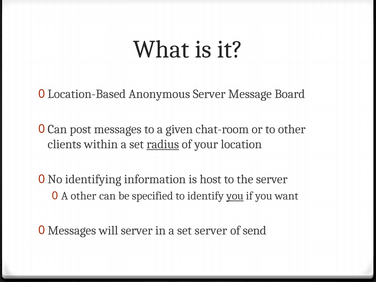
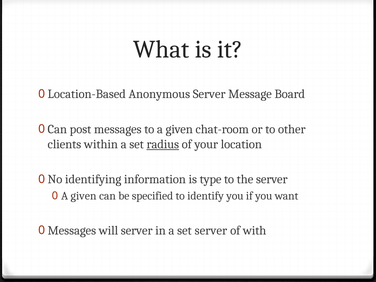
host: host -> type
other at (84, 196): other -> given
you at (235, 196) underline: present -> none
send: send -> with
